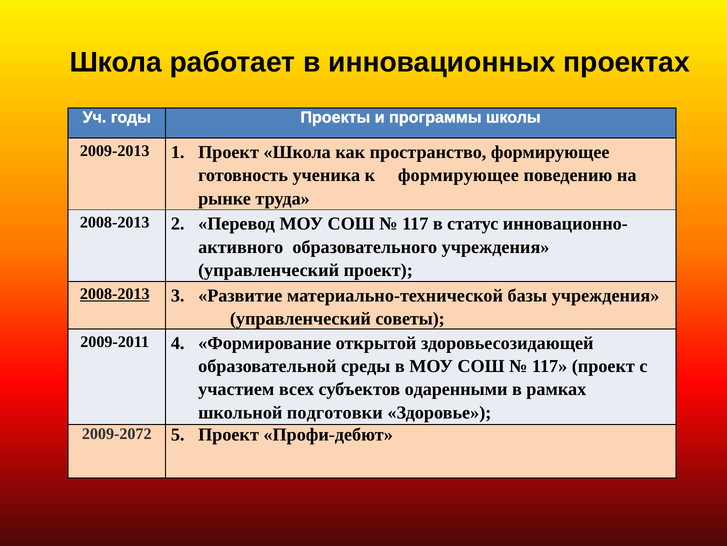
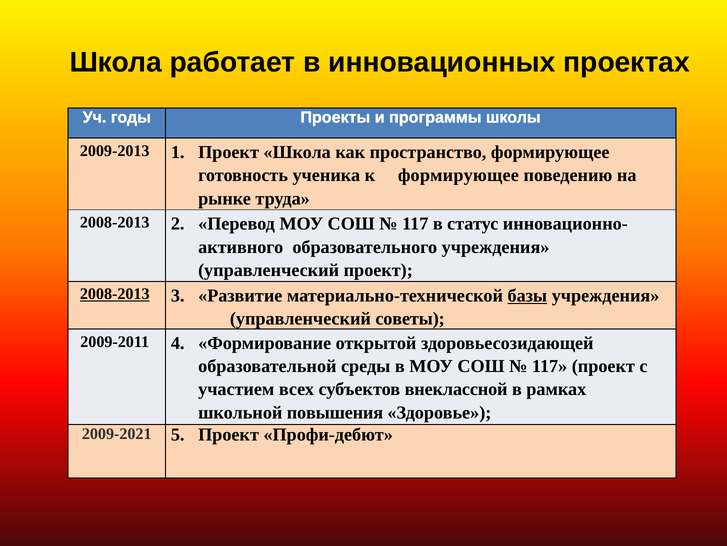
базы underline: none -> present
одаренными: одаренными -> внеклассной
подготовки: подготовки -> повышения
2009-2072: 2009-2072 -> 2009-2021
